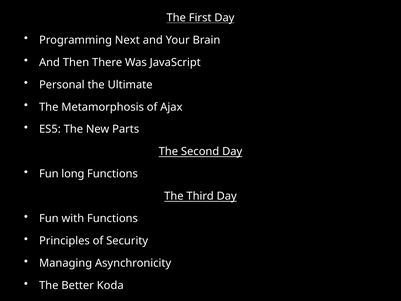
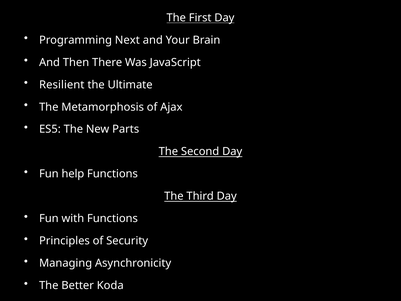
Personal: Personal -> Resilient
long: long -> help
